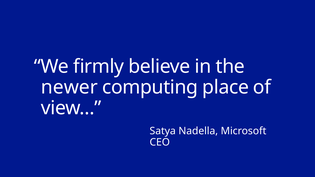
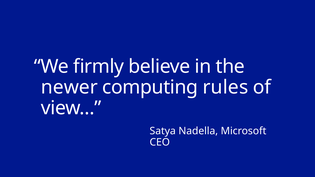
place: place -> rules
